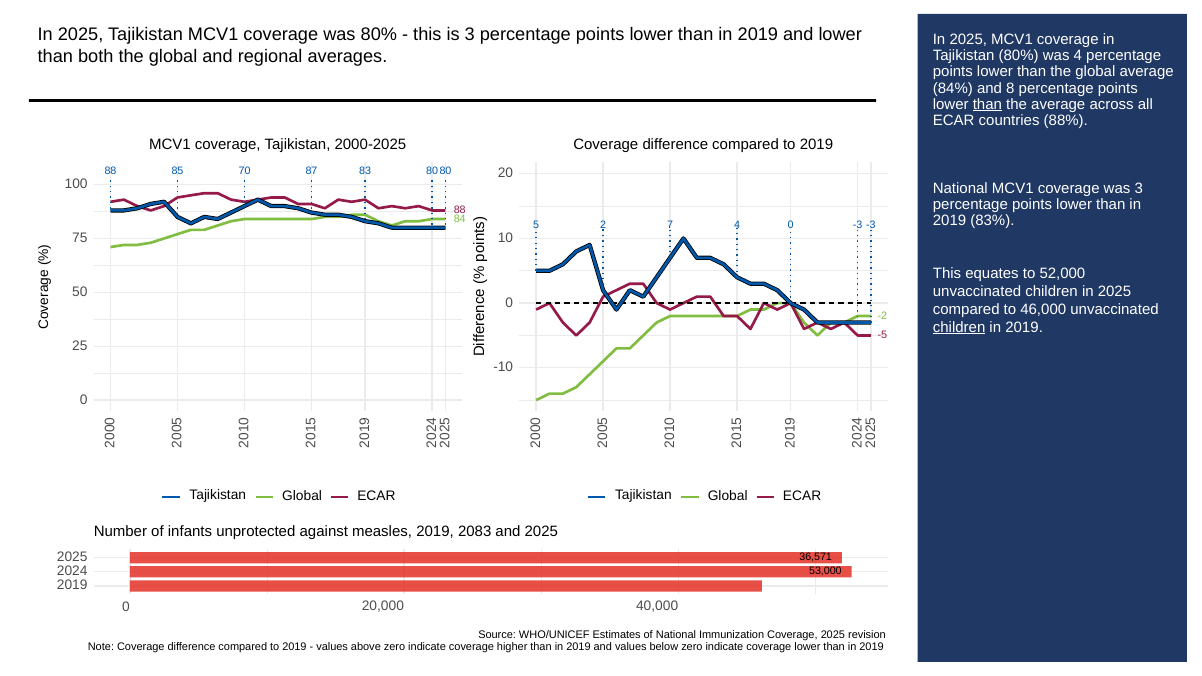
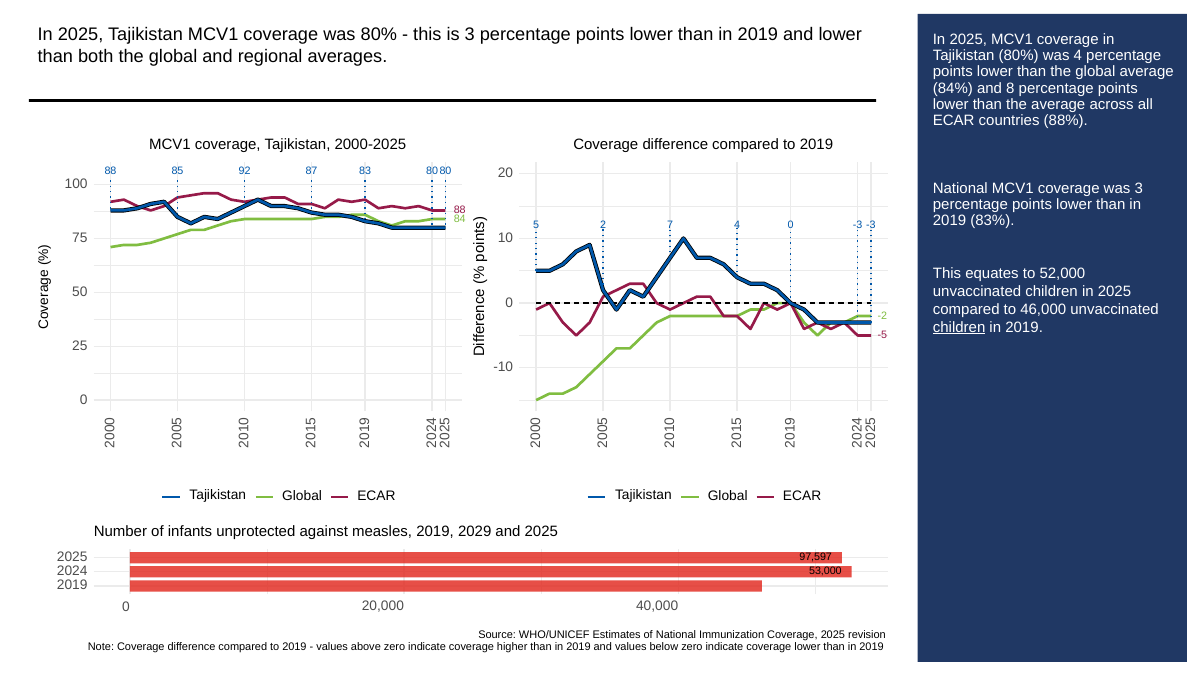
than at (987, 104) underline: present -> none
70: 70 -> 92
2083: 2083 -> 2029
36,571: 36,571 -> 97,597
